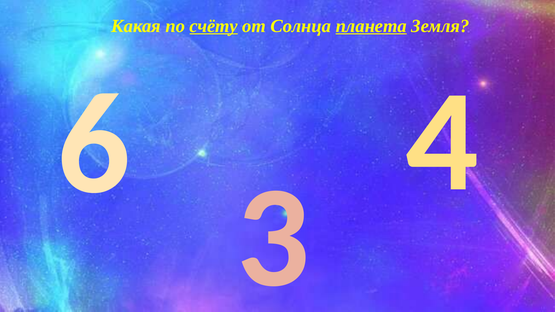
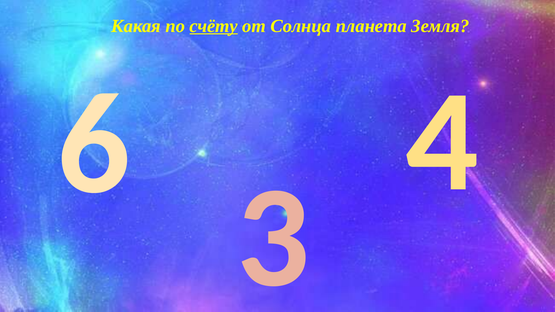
планета underline: present -> none
